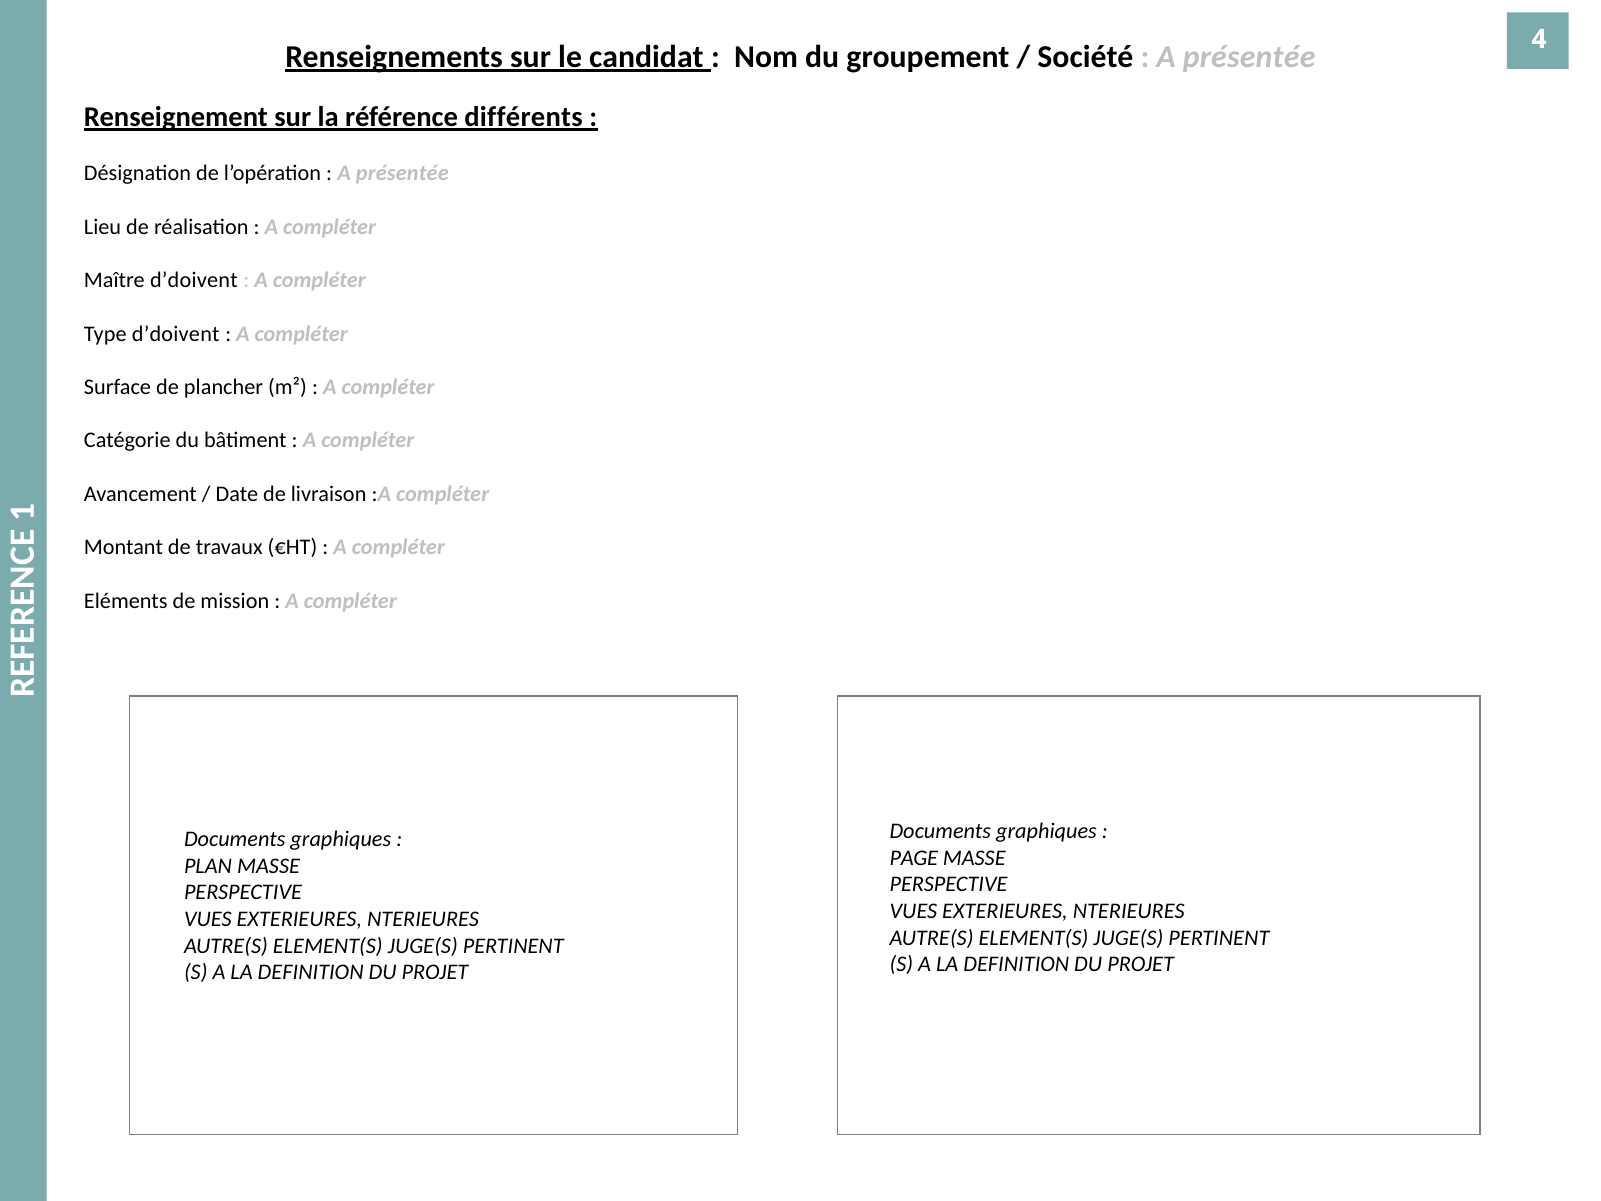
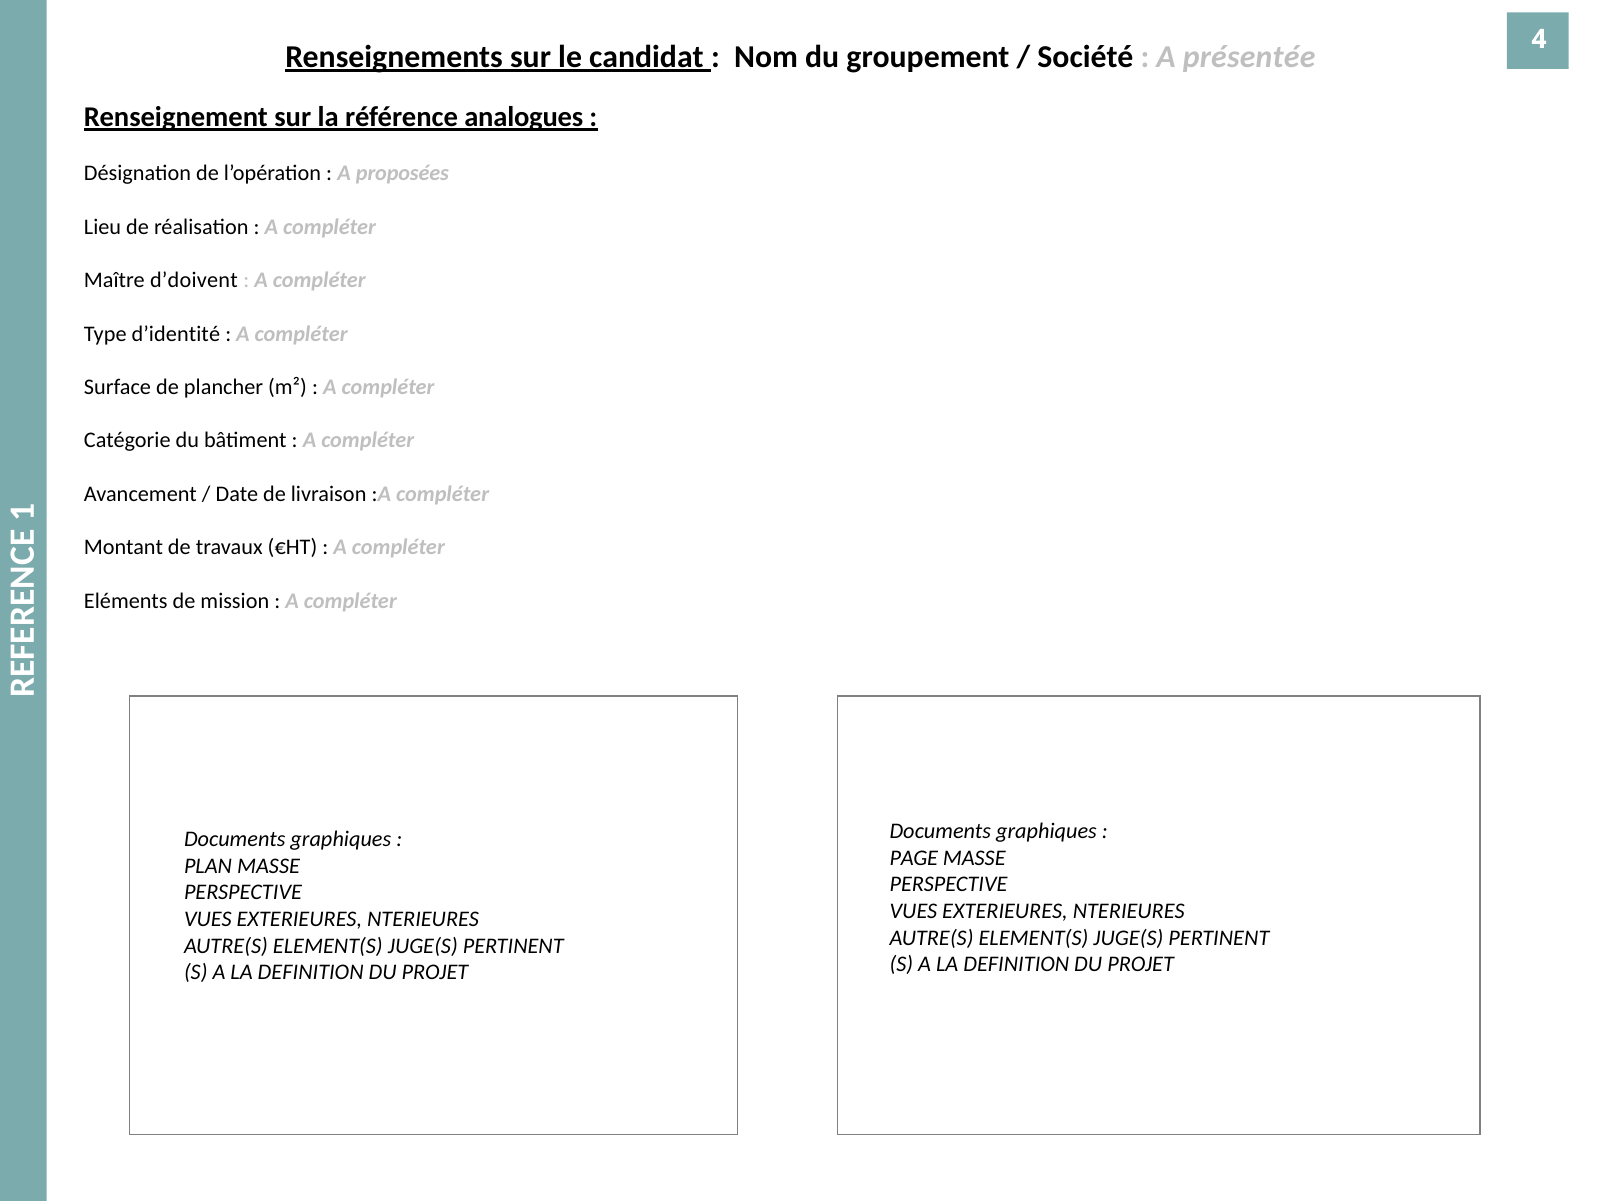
différents: différents -> analogues
présentée at (402, 174): présentée -> proposées
Type d’doivent: d’doivent -> d’identité
